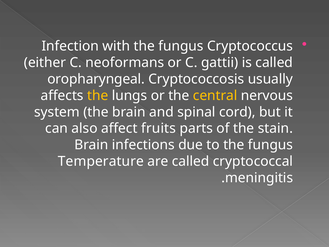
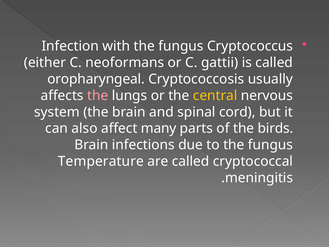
the at (98, 95) colour: yellow -> pink
fruits: fruits -> many
stain: stain -> birds
